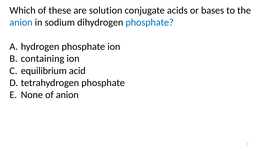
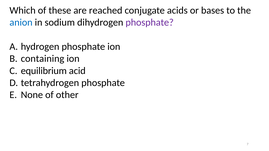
solution: solution -> reached
phosphate at (150, 22) colour: blue -> purple
of anion: anion -> other
